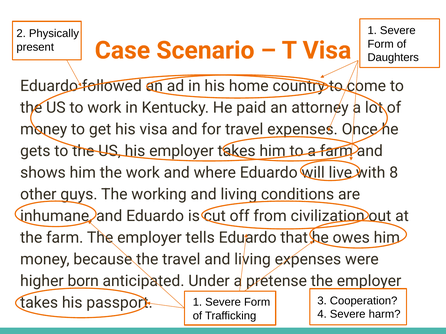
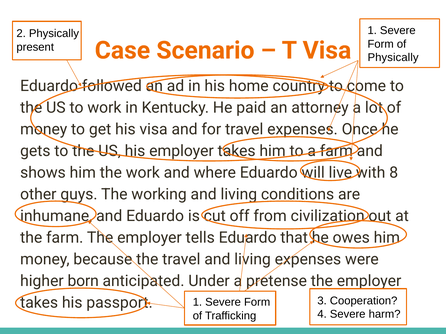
Daughters at (393, 58): Daughters -> Physically
